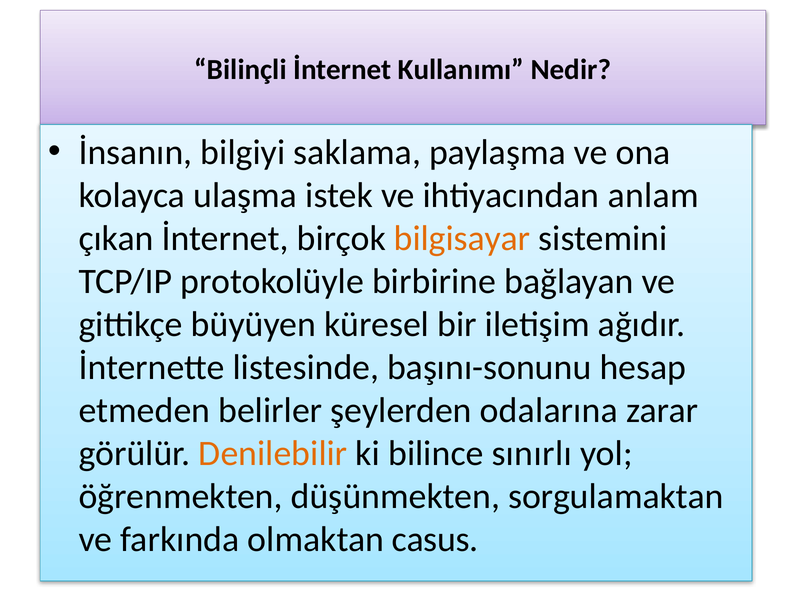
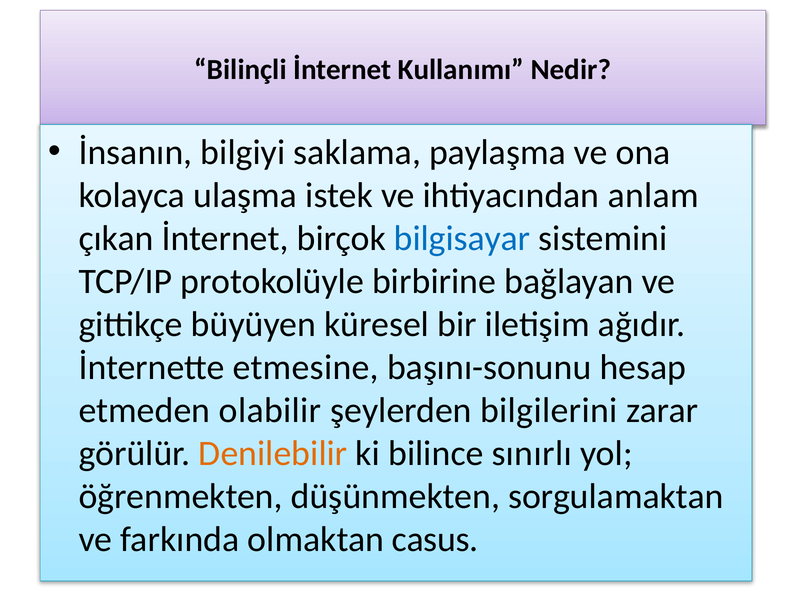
bilgisayar colour: orange -> blue
listesinde: listesinde -> etmesine
belirler: belirler -> olabilir
odalarına: odalarına -> bilgilerini
